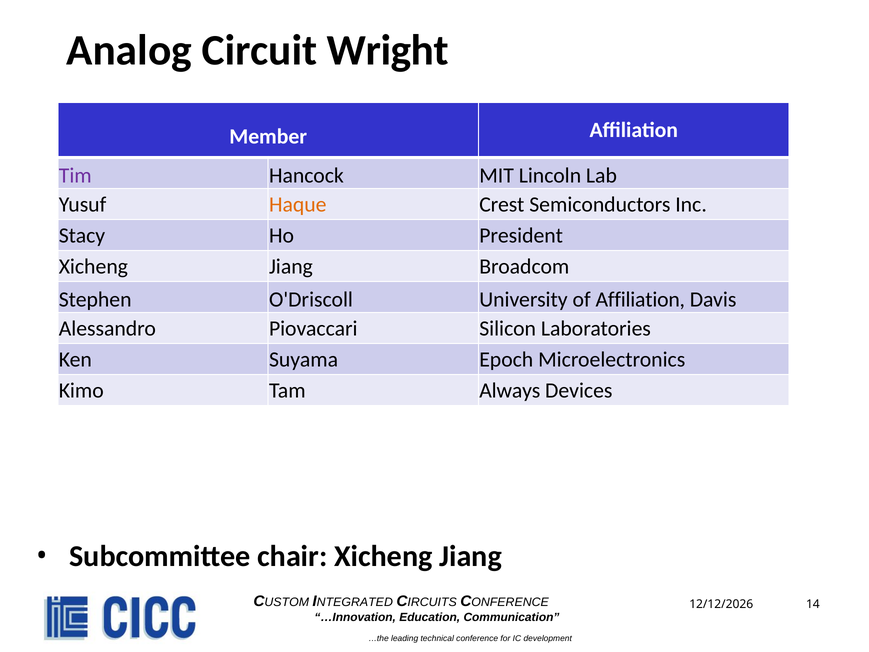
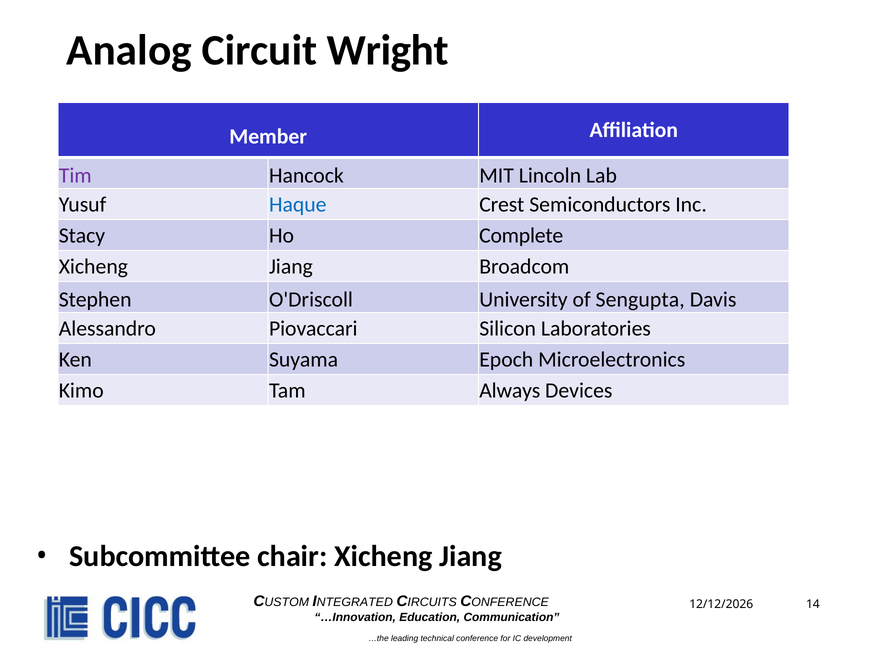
Haque colour: orange -> blue
President: President -> Complete
of Affiliation: Affiliation -> Sengupta
